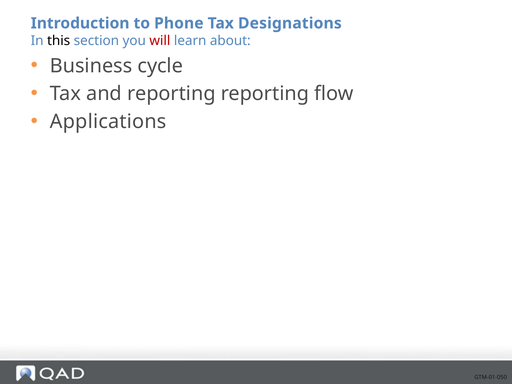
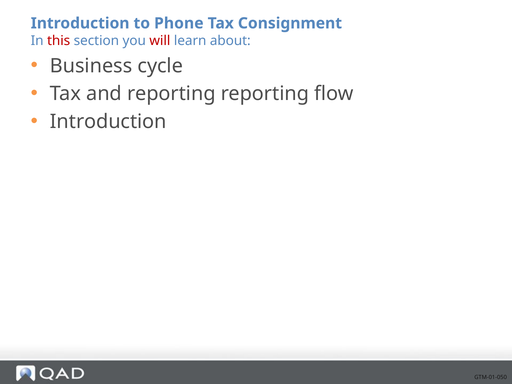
Designations: Designations -> Consignment
this colour: black -> red
Applications at (108, 122): Applications -> Introduction
